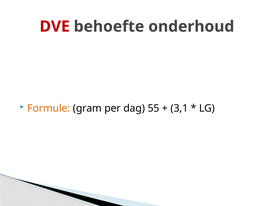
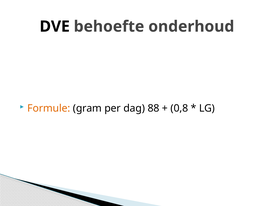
DVE colour: red -> black
55: 55 -> 88
3,1: 3,1 -> 0,8
